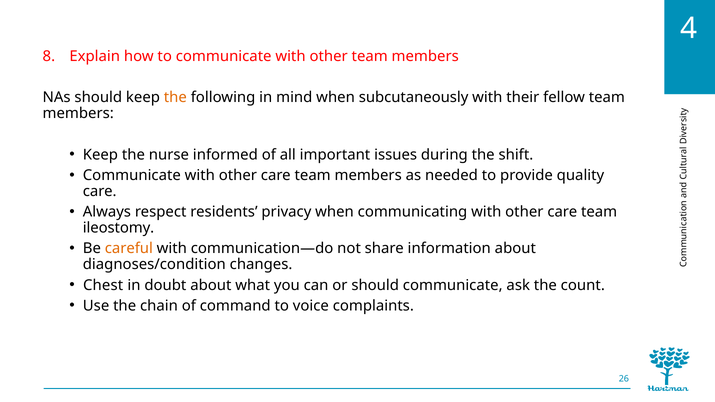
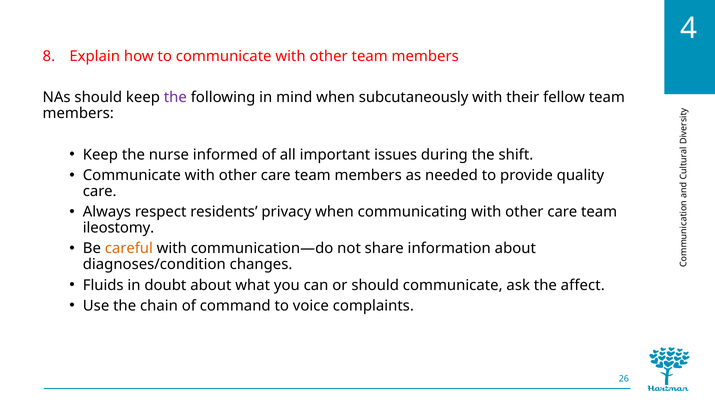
the at (175, 98) colour: orange -> purple
Chest: Chest -> Fluids
count: count -> affect
